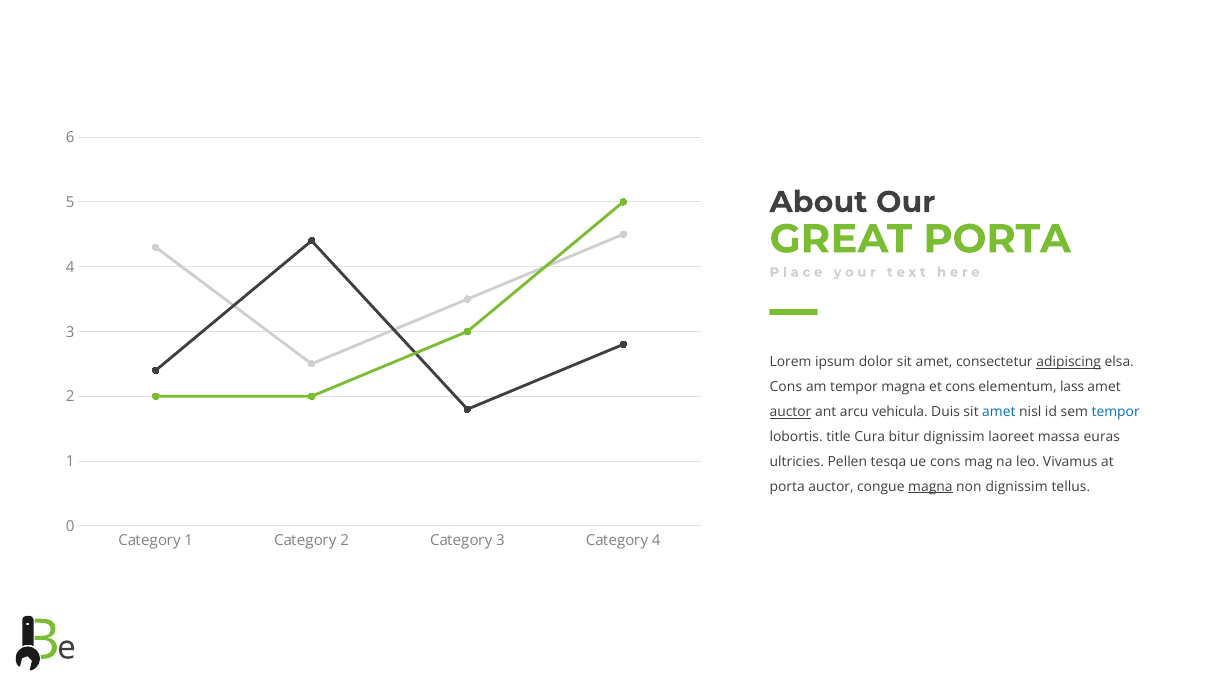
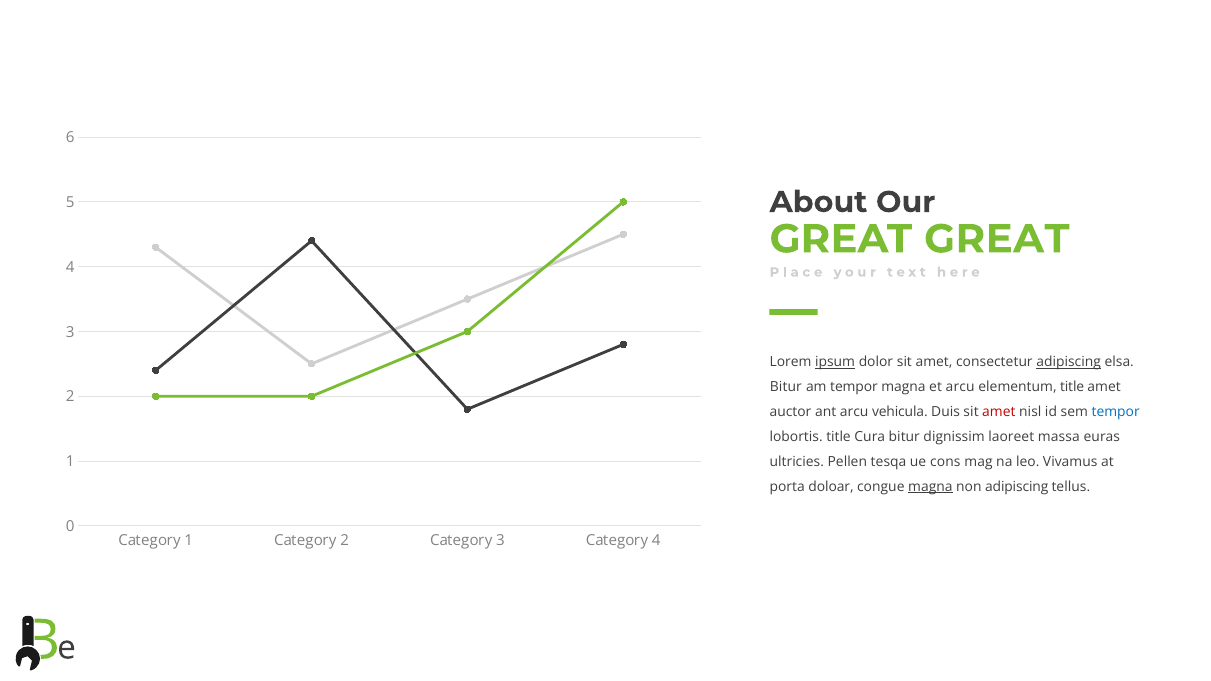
GREAT PORTA: PORTA -> GREAT
ipsum underline: none -> present
Cons at (786, 387): Cons -> Bitur
et cons: cons -> arcu
elementum lass: lass -> title
auctor at (790, 412) underline: present -> none
amet at (999, 412) colour: blue -> red
porta auctor: auctor -> doloar
non dignissim: dignissim -> adipiscing
